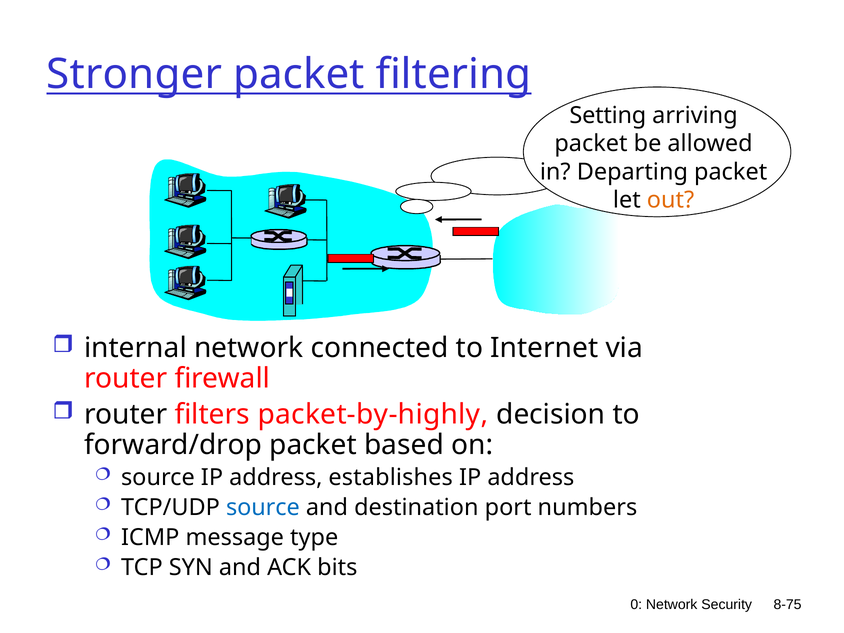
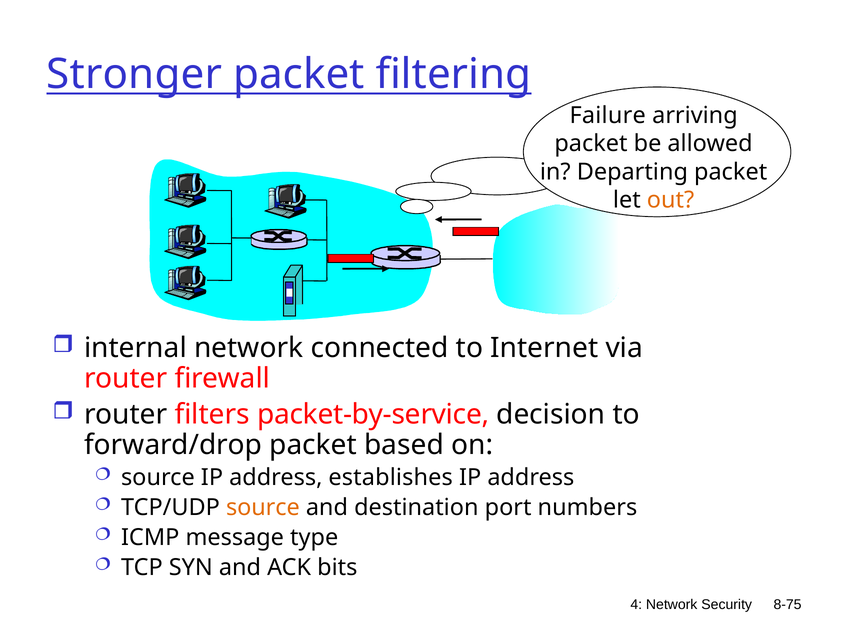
Setting: Setting -> Failure
packet-by-highly: packet-by-highly -> packet-by-service
source at (263, 507) colour: blue -> orange
0: 0 -> 4
